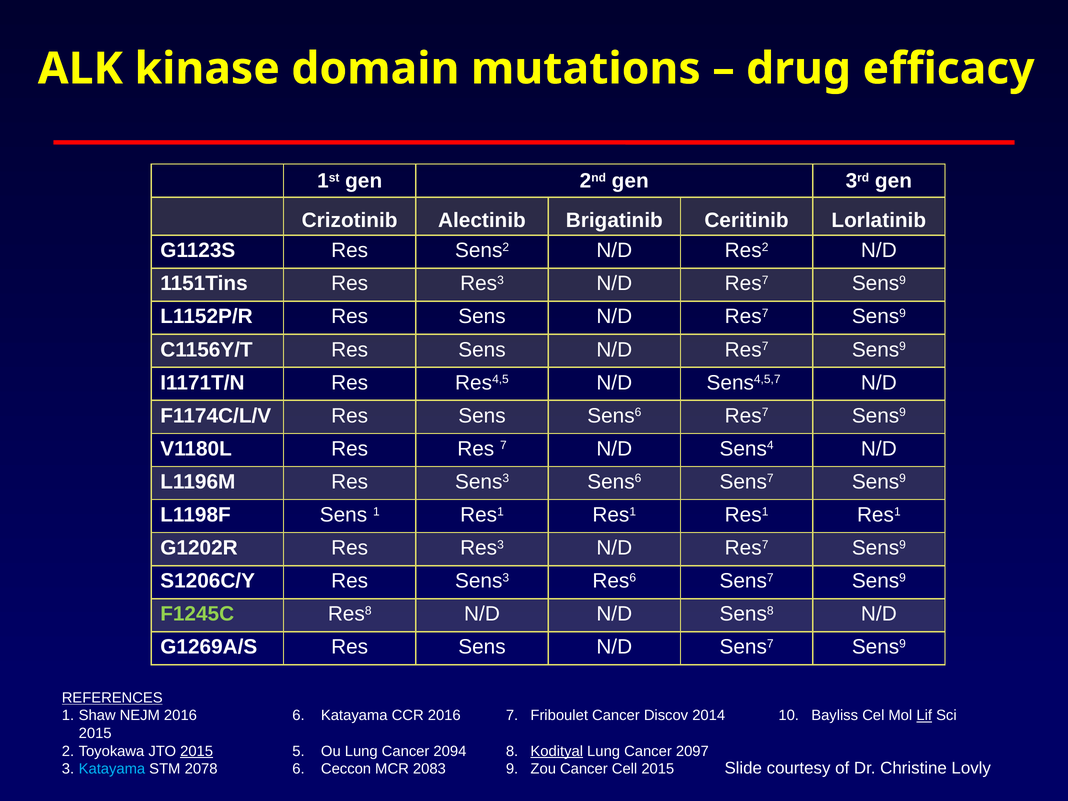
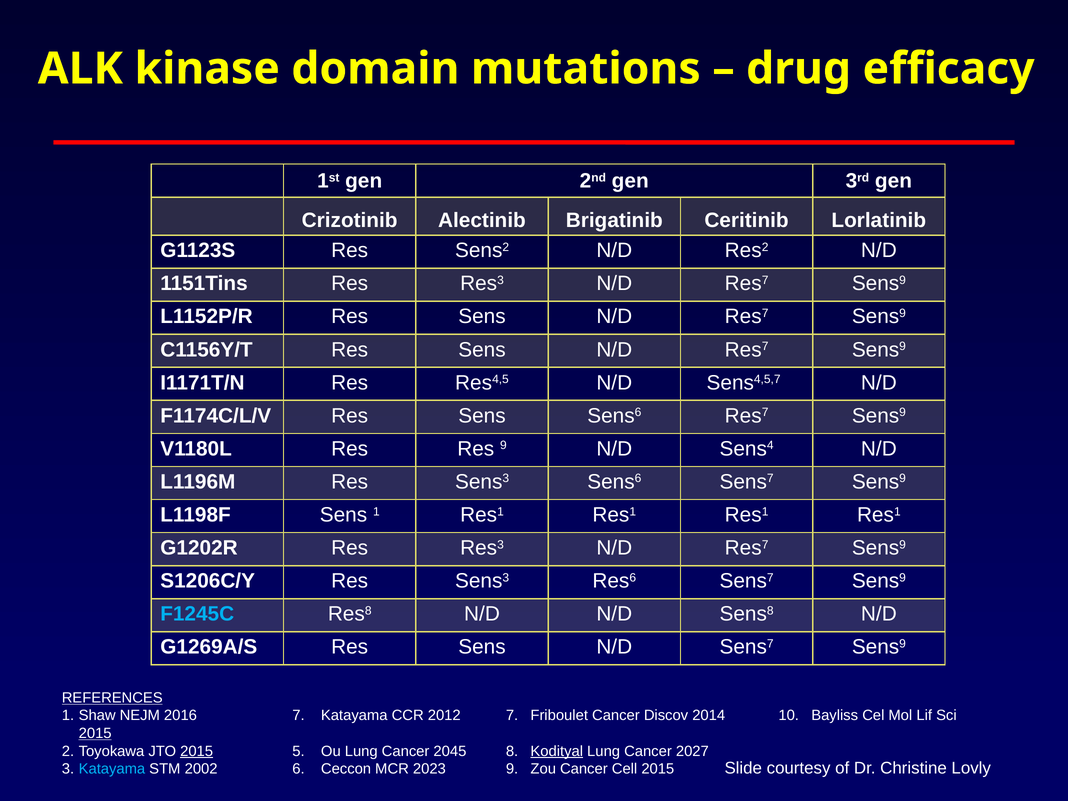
Res 7: 7 -> 9
F1245C colour: light green -> light blue
2016 6: 6 -> 7
CCR 2016: 2016 -> 2012
Lif underline: present -> none
2015 at (95, 733) underline: none -> present
2094: 2094 -> 2045
2097: 2097 -> 2027
2078: 2078 -> 2002
2083: 2083 -> 2023
